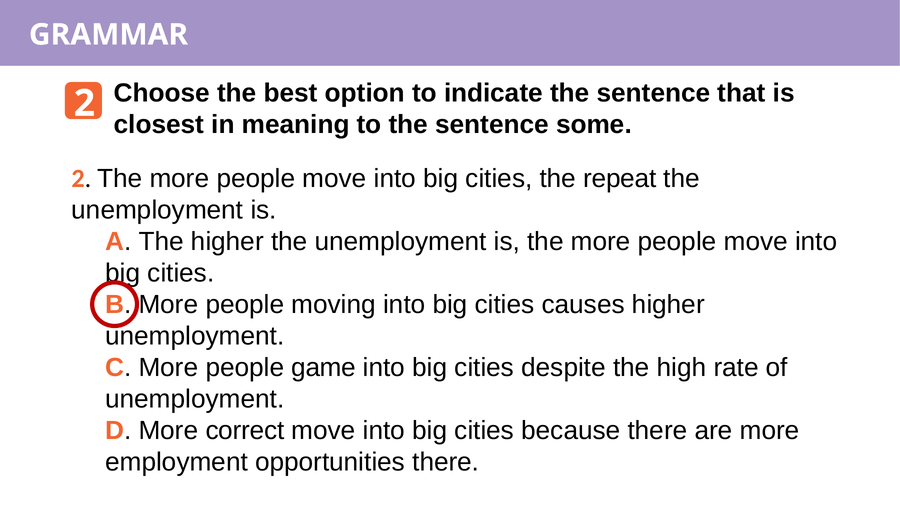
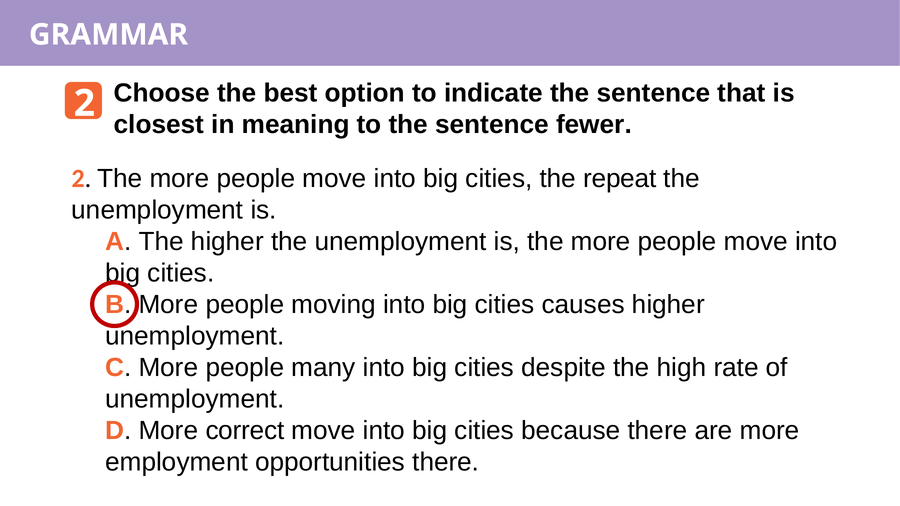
some: some -> fewer
game: game -> many
